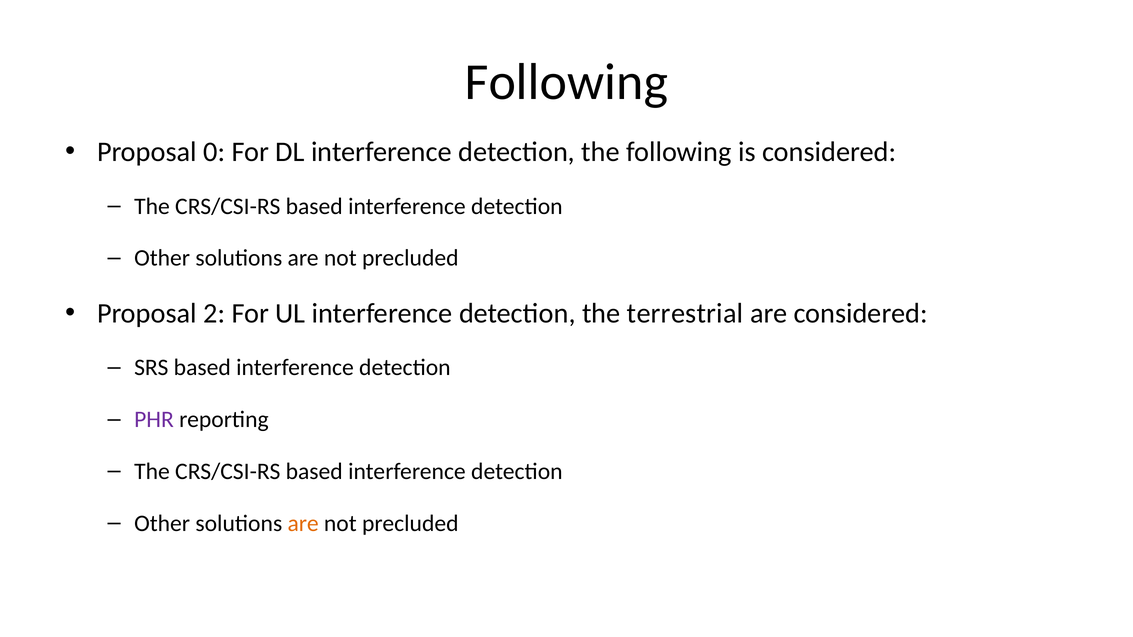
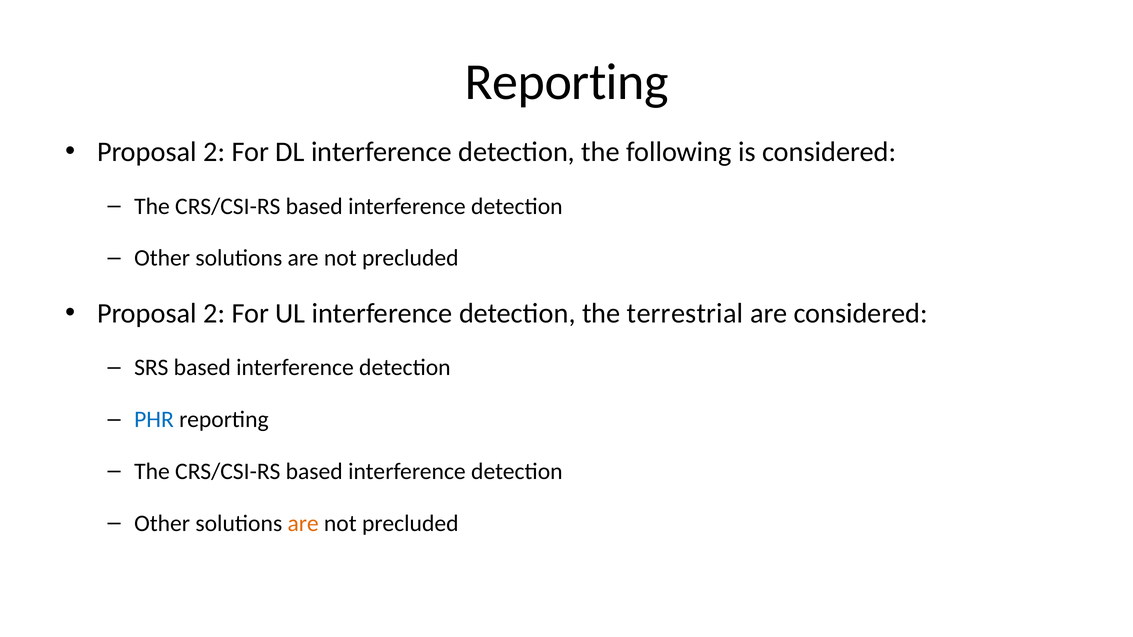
Following at (566, 82): Following -> Reporting
0 at (214, 152): 0 -> 2
PHR colour: purple -> blue
